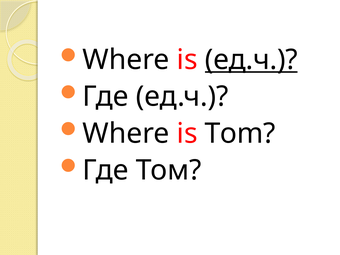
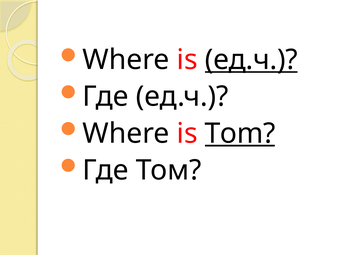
Tom underline: none -> present
